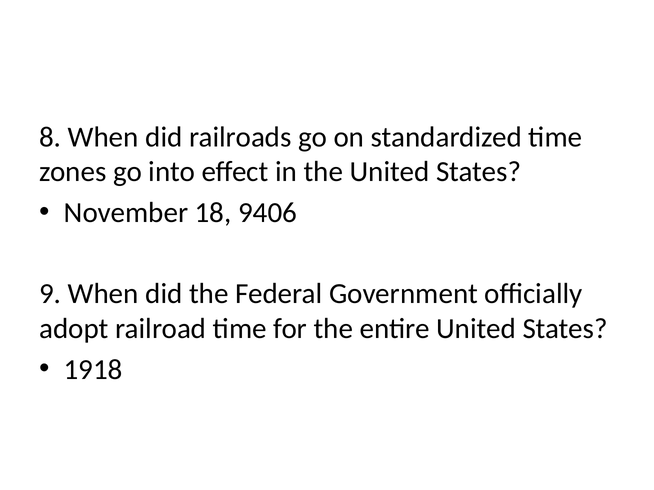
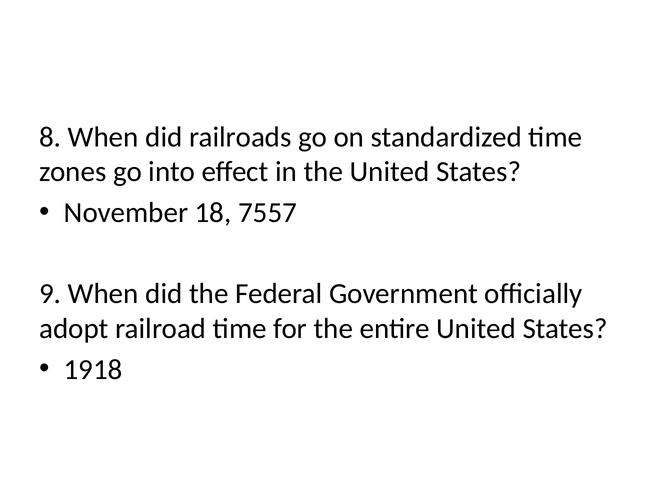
9406: 9406 -> 7557
